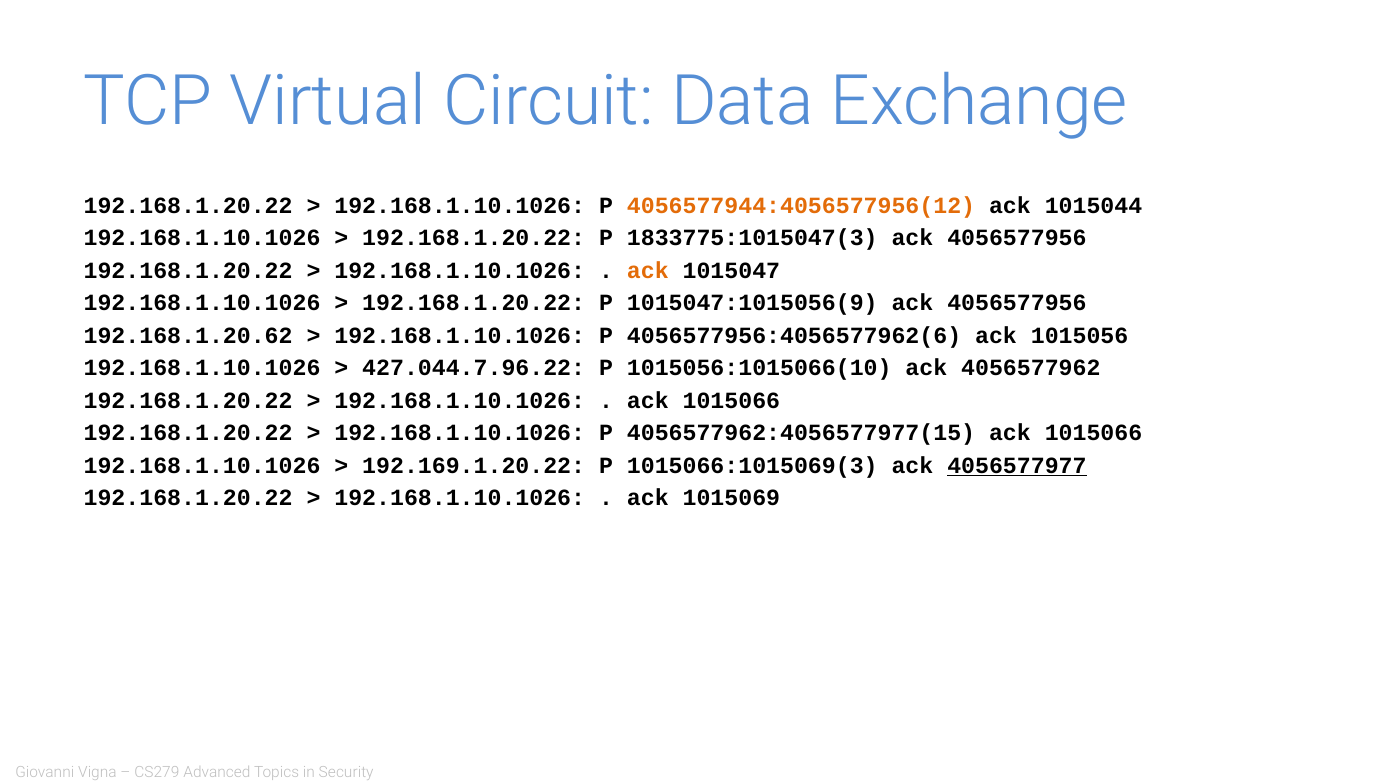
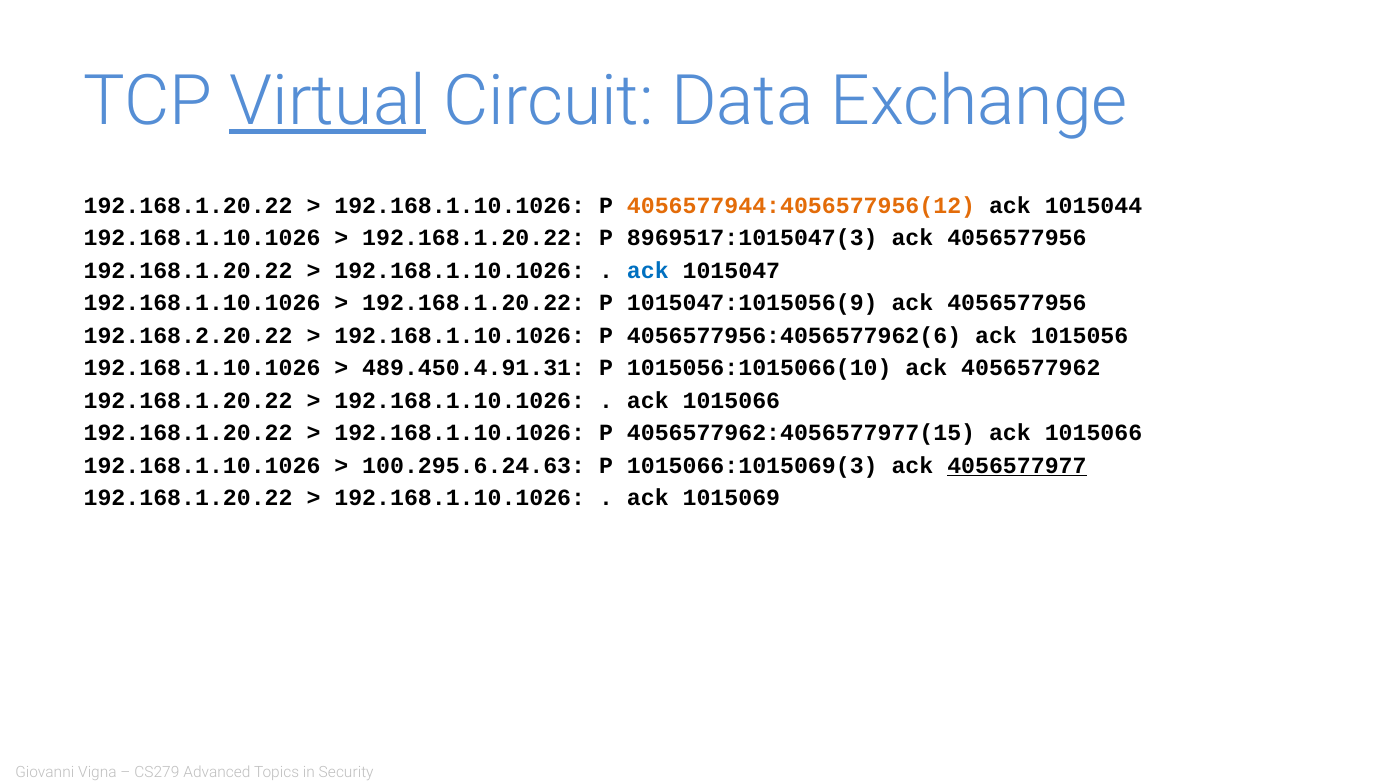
Virtual underline: none -> present
1833775:1015047(3: 1833775:1015047(3 -> 8969517:1015047(3
ack at (648, 271) colour: orange -> blue
192.168.1.20.62: 192.168.1.20.62 -> 192.168.2.20.22
427.044.7.96.22: 427.044.7.96.22 -> 489.450.4.91.31
192.169.1.20.22: 192.169.1.20.22 -> 100.295.6.24.63
